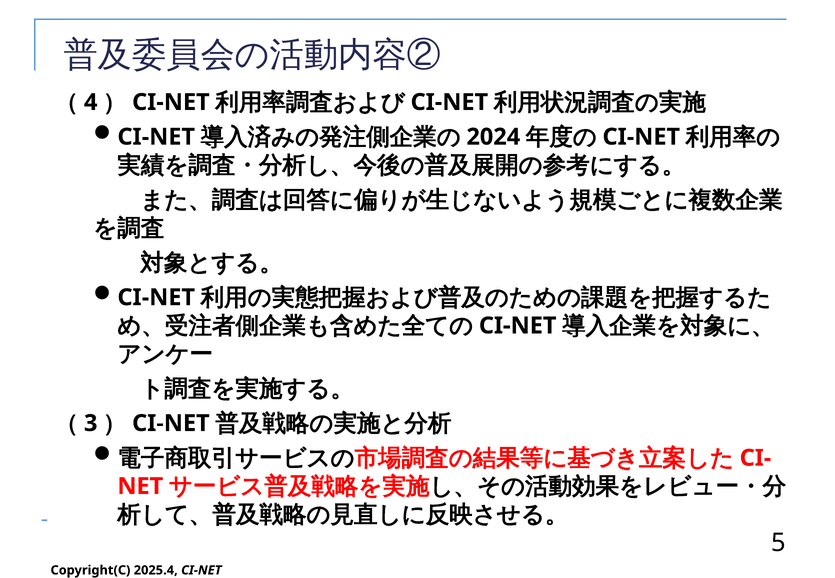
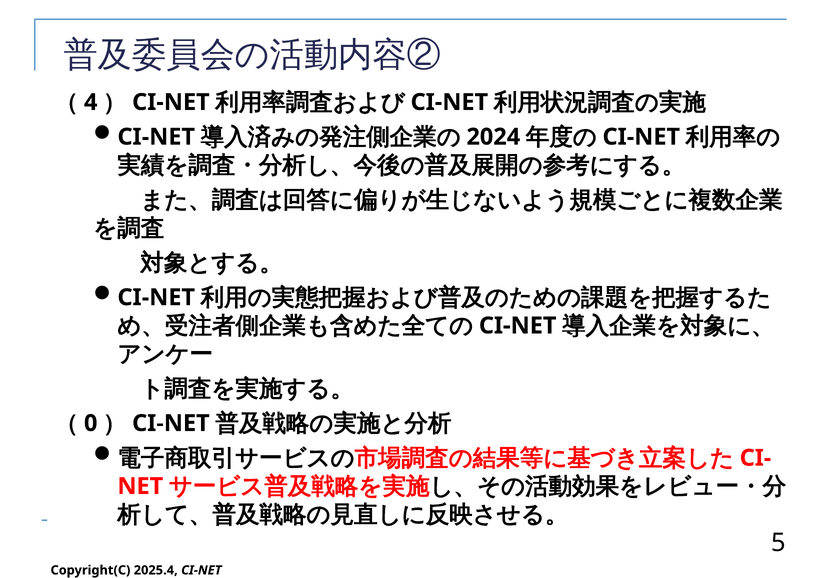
3: 3 -> 0
